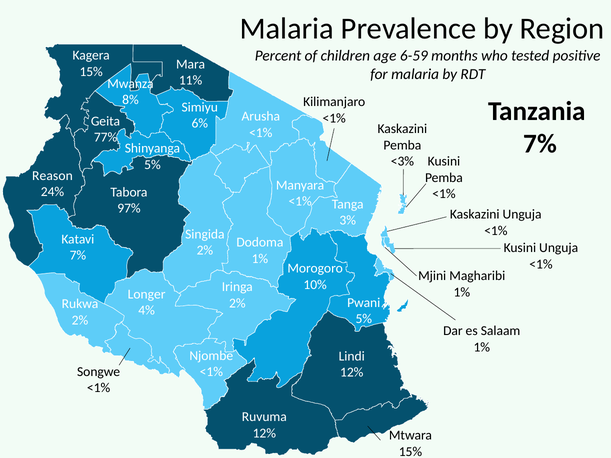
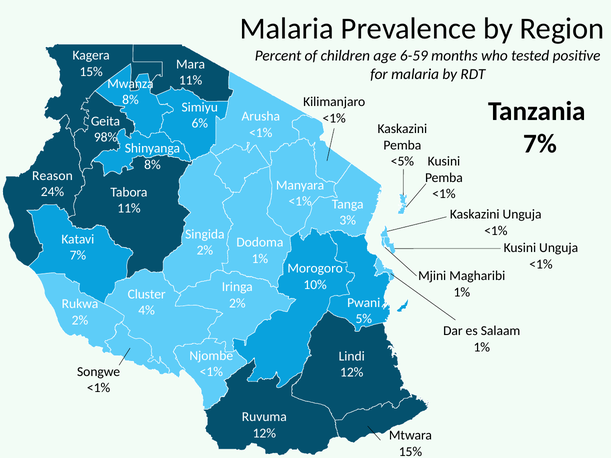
77%: 77% -> 98%
<3%: <3% -> <5%
5% at (152, 165): 5% -> 8%
97% at (129, 209): 97% -> 11%
Longer: Longer -> Cluster
